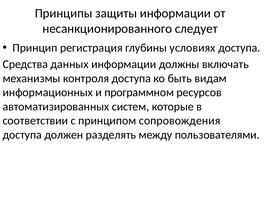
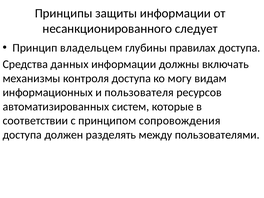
регистрация: регистрация -> владельцем
условиях: условиях -> правилах
быть: быть -> могу
программном: программном -> пользователя
